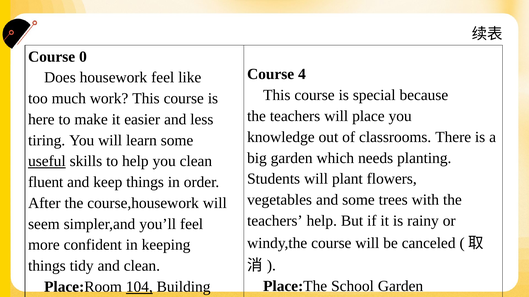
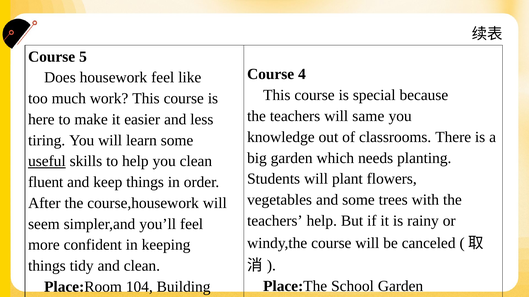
0: 0 -> 5
place: place -> same
104 underline: present -> none
